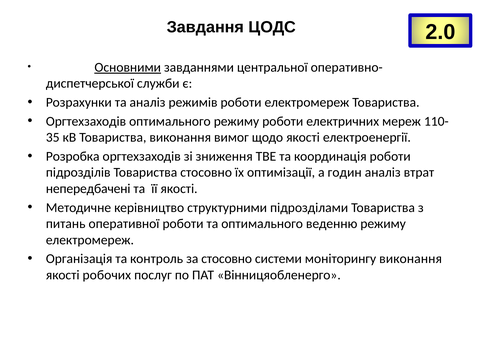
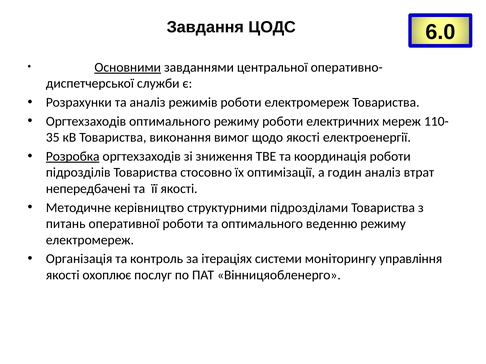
2.0: 2.0 -> 6.0
Розробка underline: none -> present
за стосовно: стосовно -> ітераціях
моніторингу виконання: виконання -> управління
робочих: робочих -> охоплює
